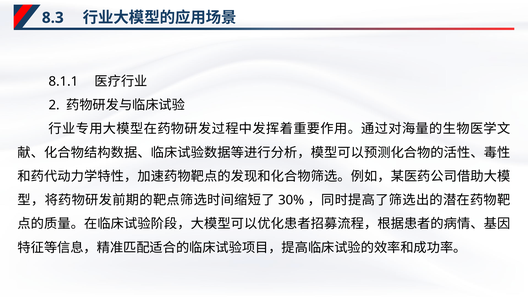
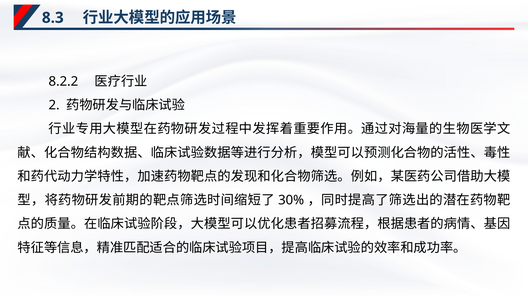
8.1.1: 8.1.1 -> 8.2.2
